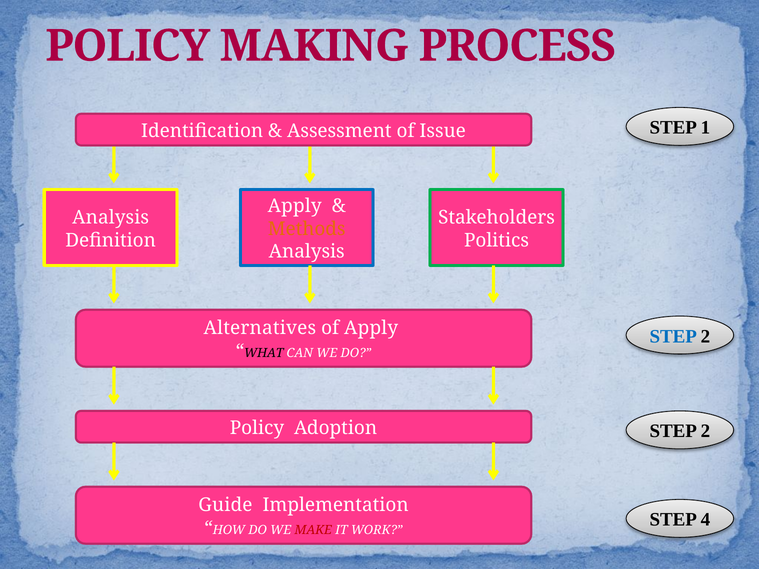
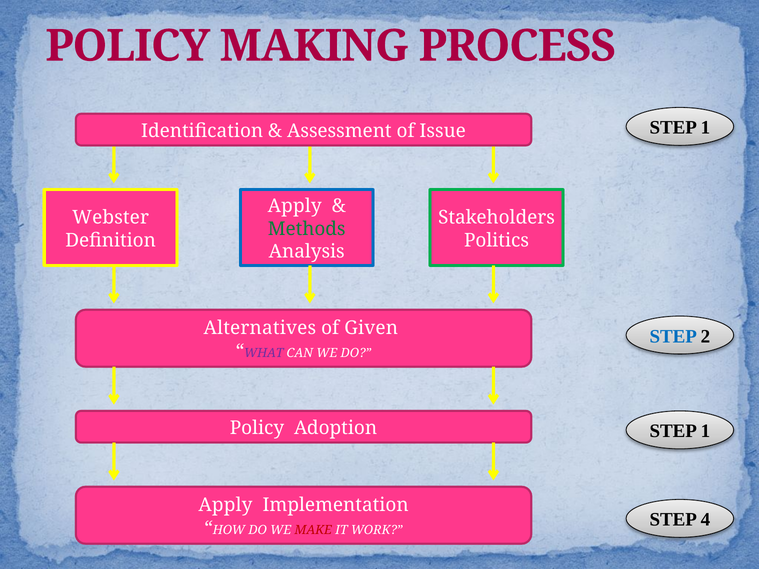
Analysis at (111, 218): Analysis -> Webster
Methods colour: orange -> green
of Apply: Apply -> Given
WHAT colour: black -> purple
2 at (705, 431): 2 -> 1
Guide at (225, 505): Guide -> Apply
